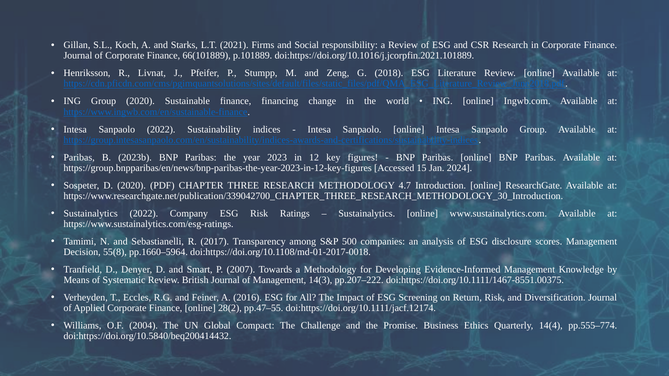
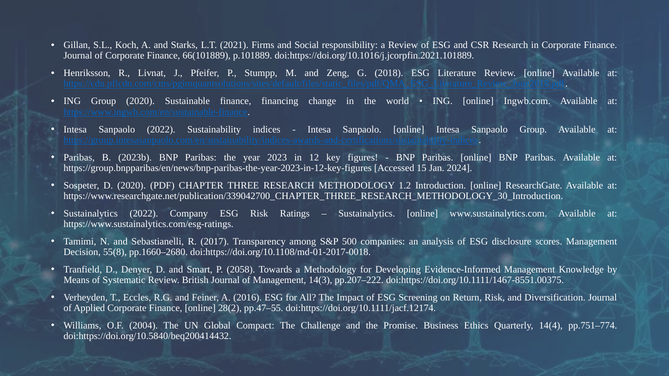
4.7: 4.7 -> 1.2
pp.1660–5964: pp.1660–5964 -> pp.1660–2680
2007: 2007 -> 2058
pp.555–774: pp.555–774 -> pp.751–774
